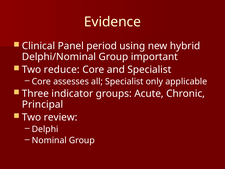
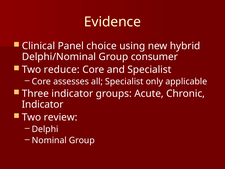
period: period -> choice
important: important -> consumer
Principal at (43, 104): Principal -> Indicator
